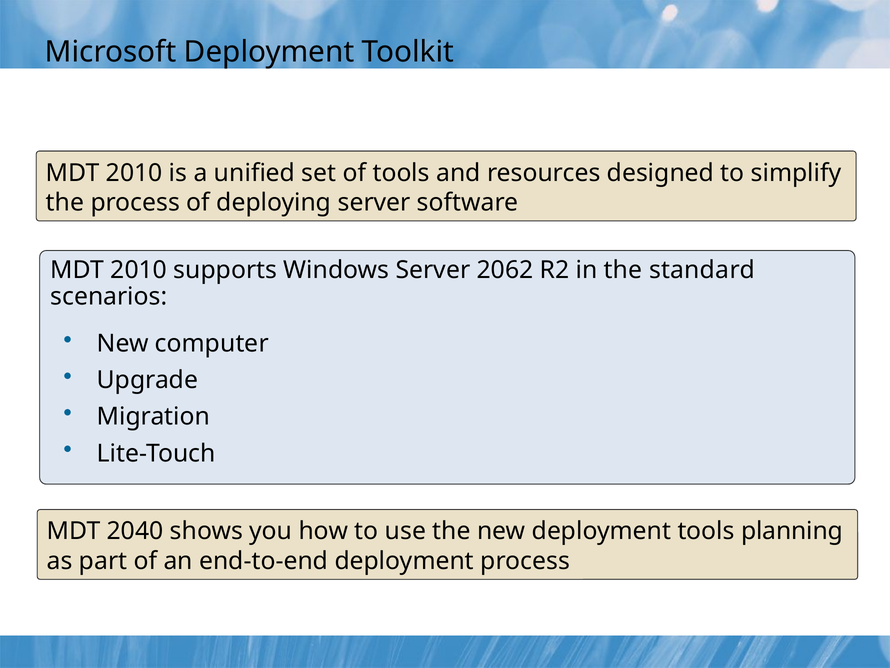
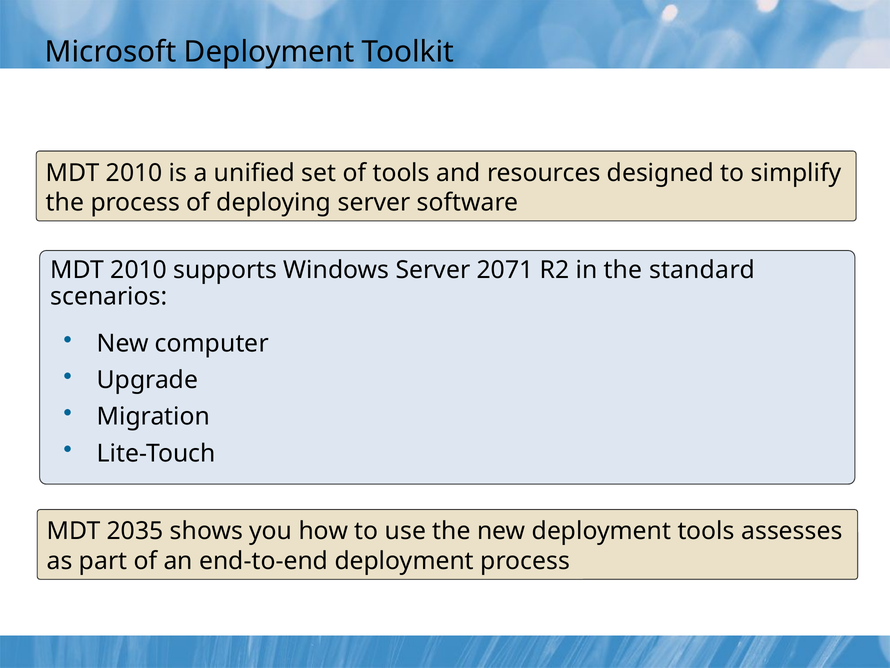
2062: 2062 -> 2071
2040: 2040 -> 2035
planning: planning -> assesses
